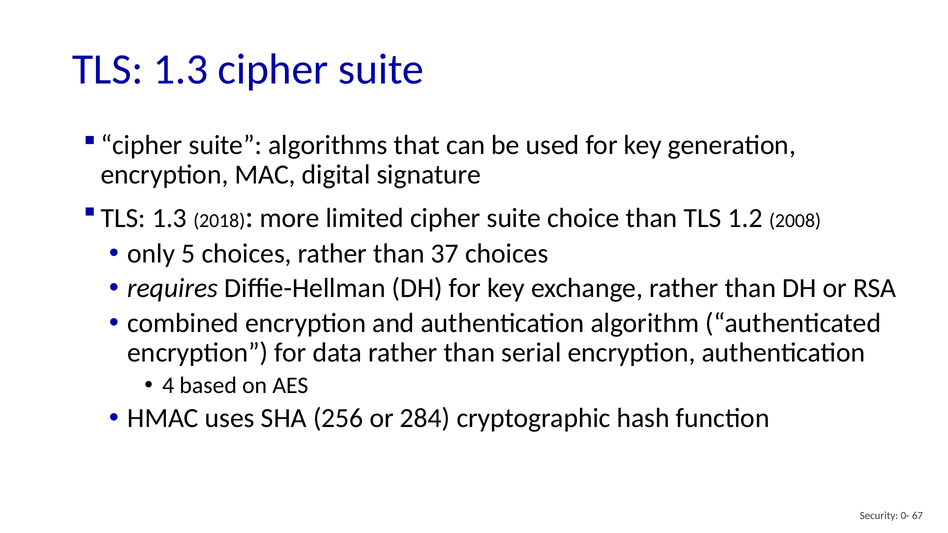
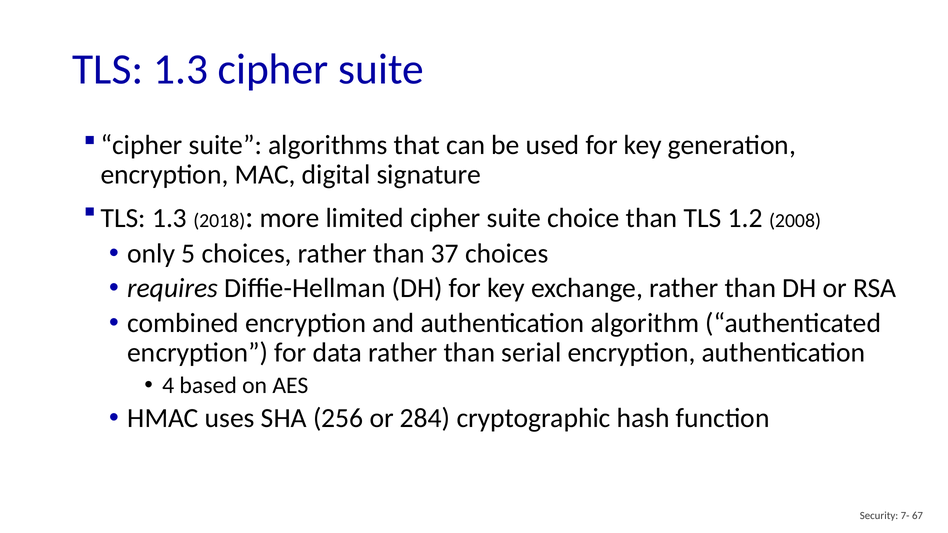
0-: 0- -> 7-
